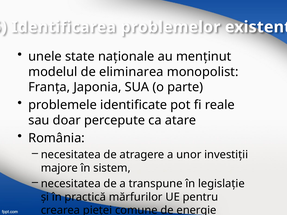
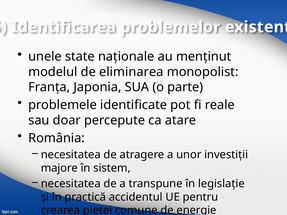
mărfurilor: mărfurilor -> accidentul
